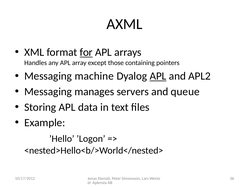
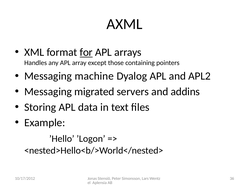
APL at (158, 76) underline: present -> none
manages: manages -> migrated
queue: queue -> addins
